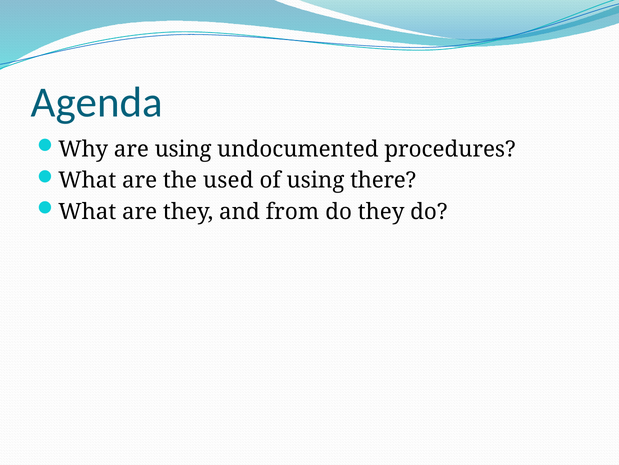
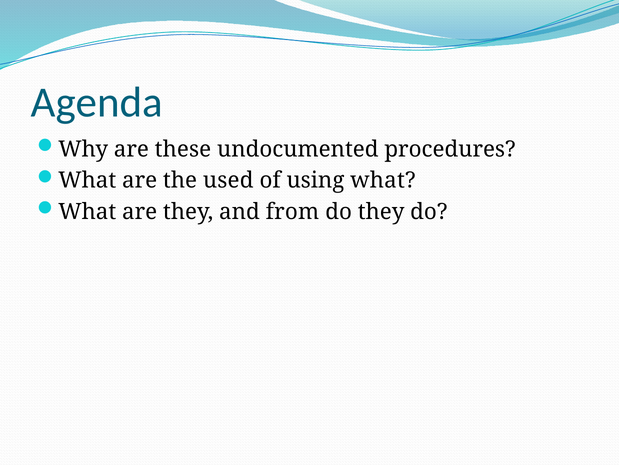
are using: using -> these
using there: there -> what
